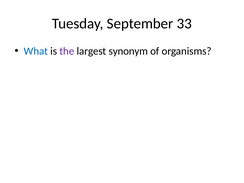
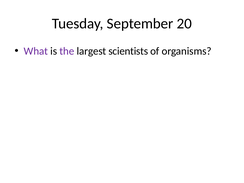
33: 33 -> 20
What colour: blue -> purple
synonym: synonym -> scientists
